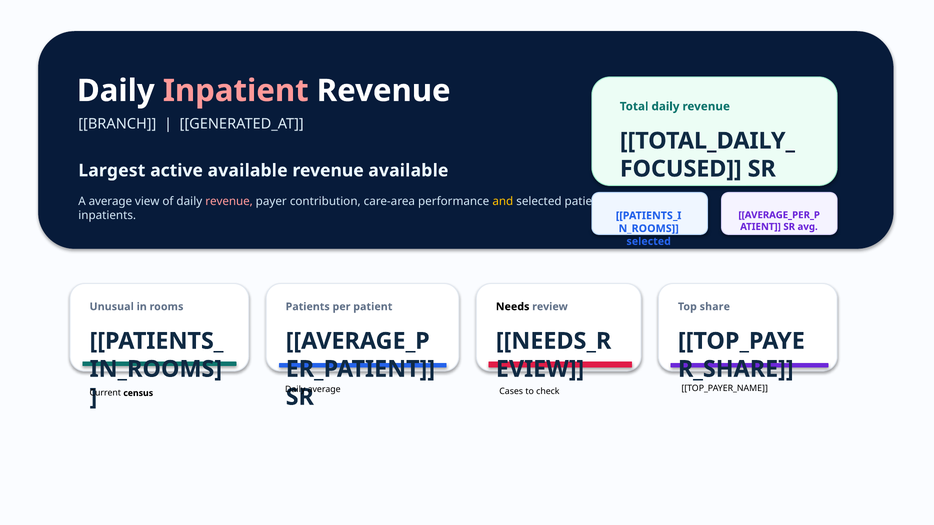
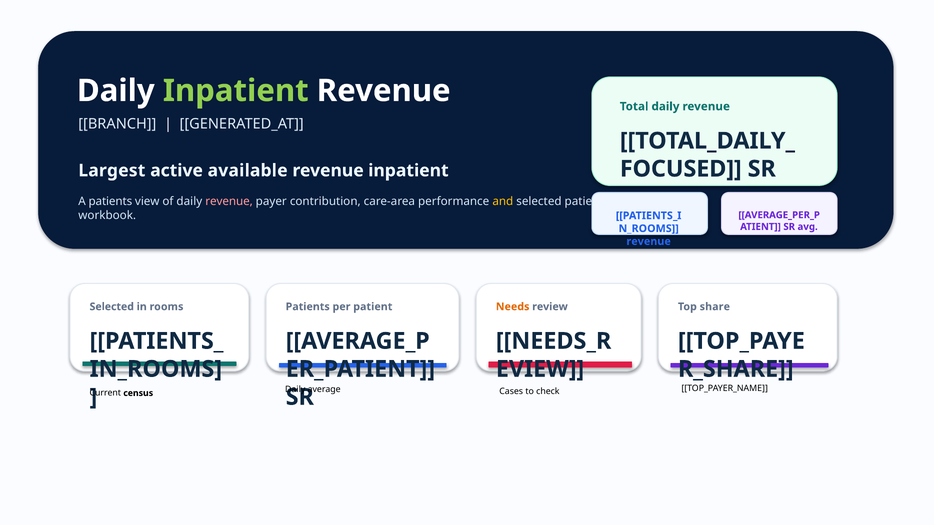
Inpatient at (236, 91) colour: pink -> light green
revenue available: available -> inpatient
A average: average -> patients
inpatients: inpatients -> workbook
selected at (649, 242): selected -> revenue
Unusual at (112, 307): Unusual -> Selected
Needs colour: black -> orange
